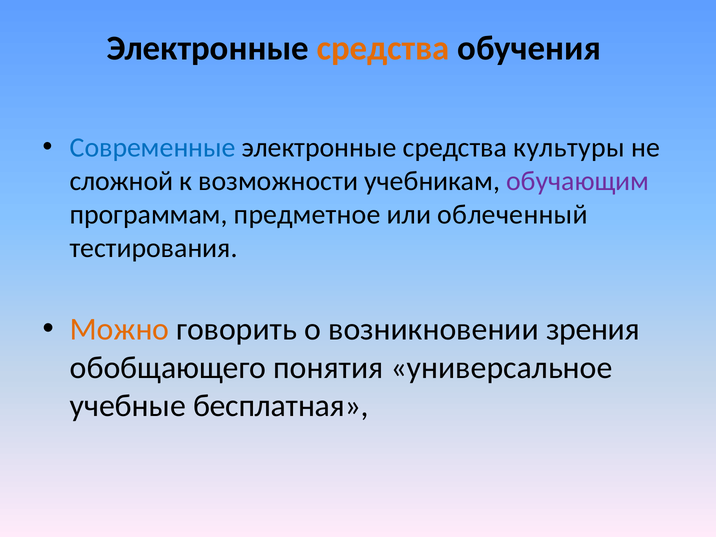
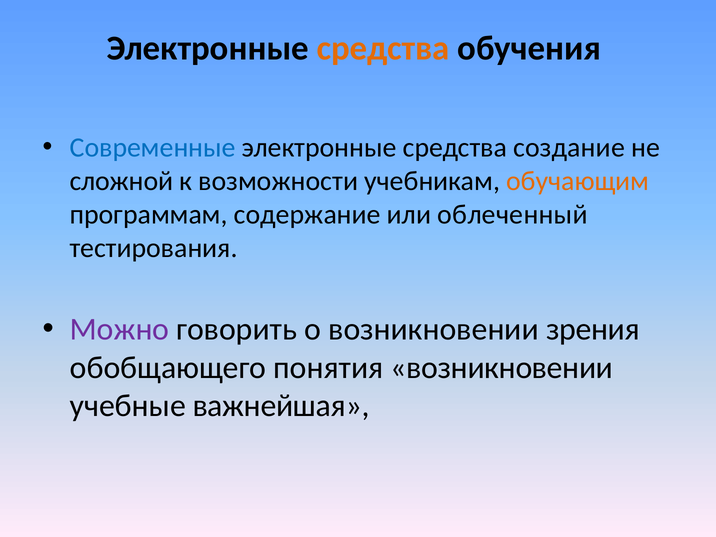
культуры: культуры -> создание
обучающим colour: purple -> orange
предметное: предметное -> содержание
Можно colour: orange -> purple
понятия универсальное: универсальное -> возникновении
бесплатная: бесплатная -> важнейшая
